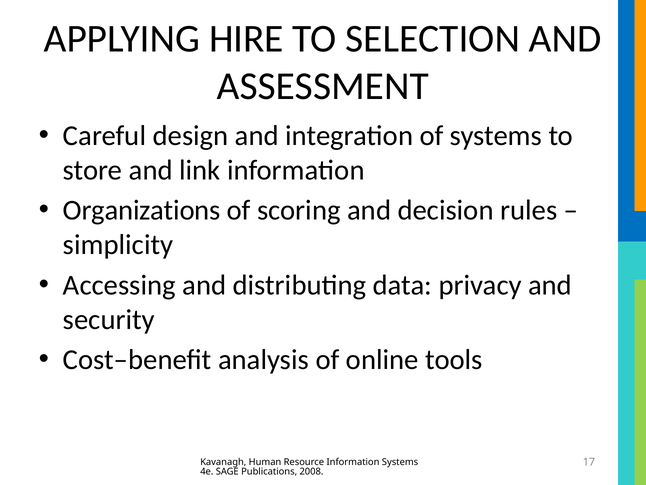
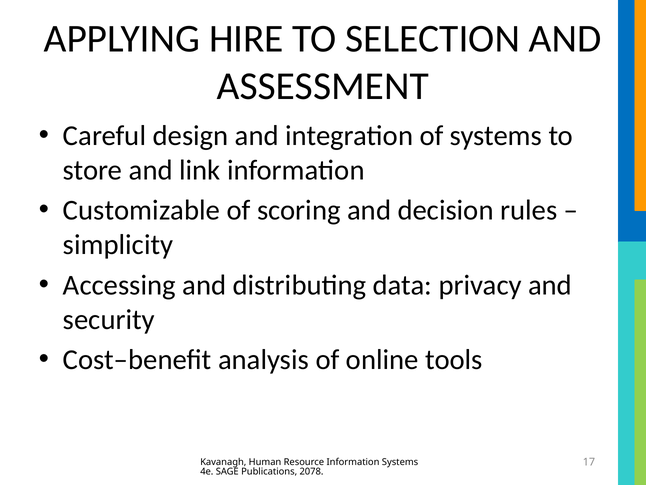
Organizations: Organizations -> Customizable
2008: 2008 -> 2078
